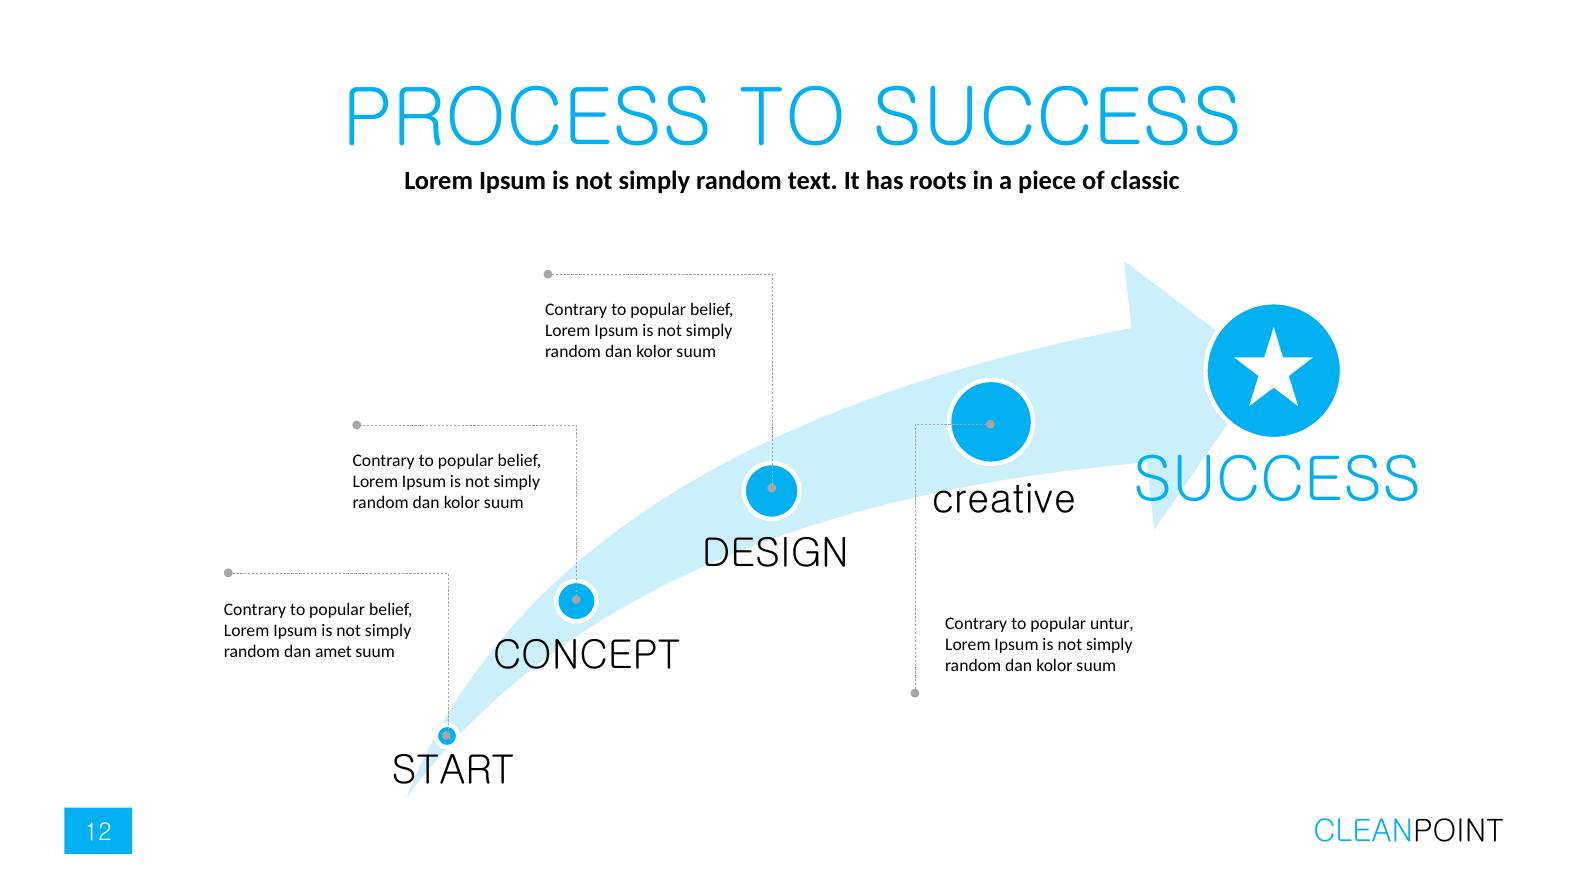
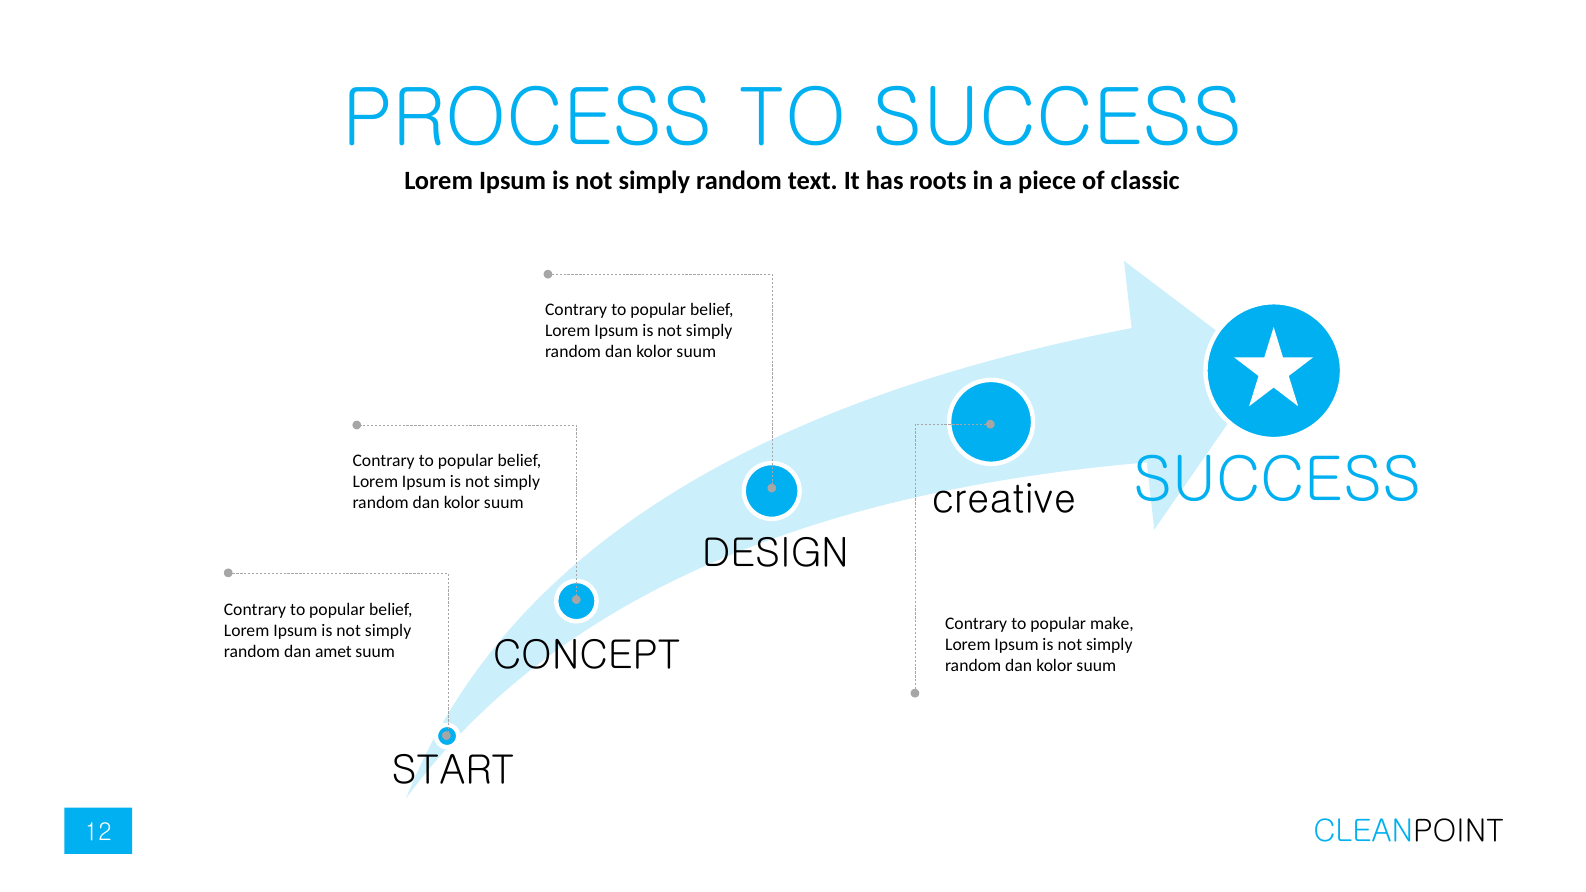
untur: untur -> make
